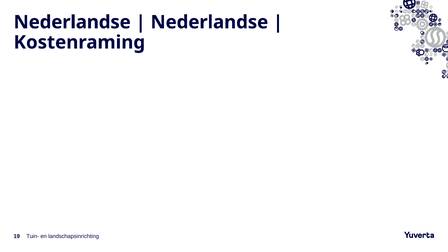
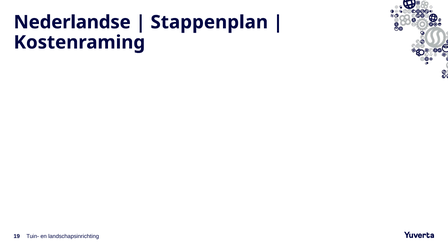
Nederlandse at (209, 22): Nederlandse -> Stappenplan
